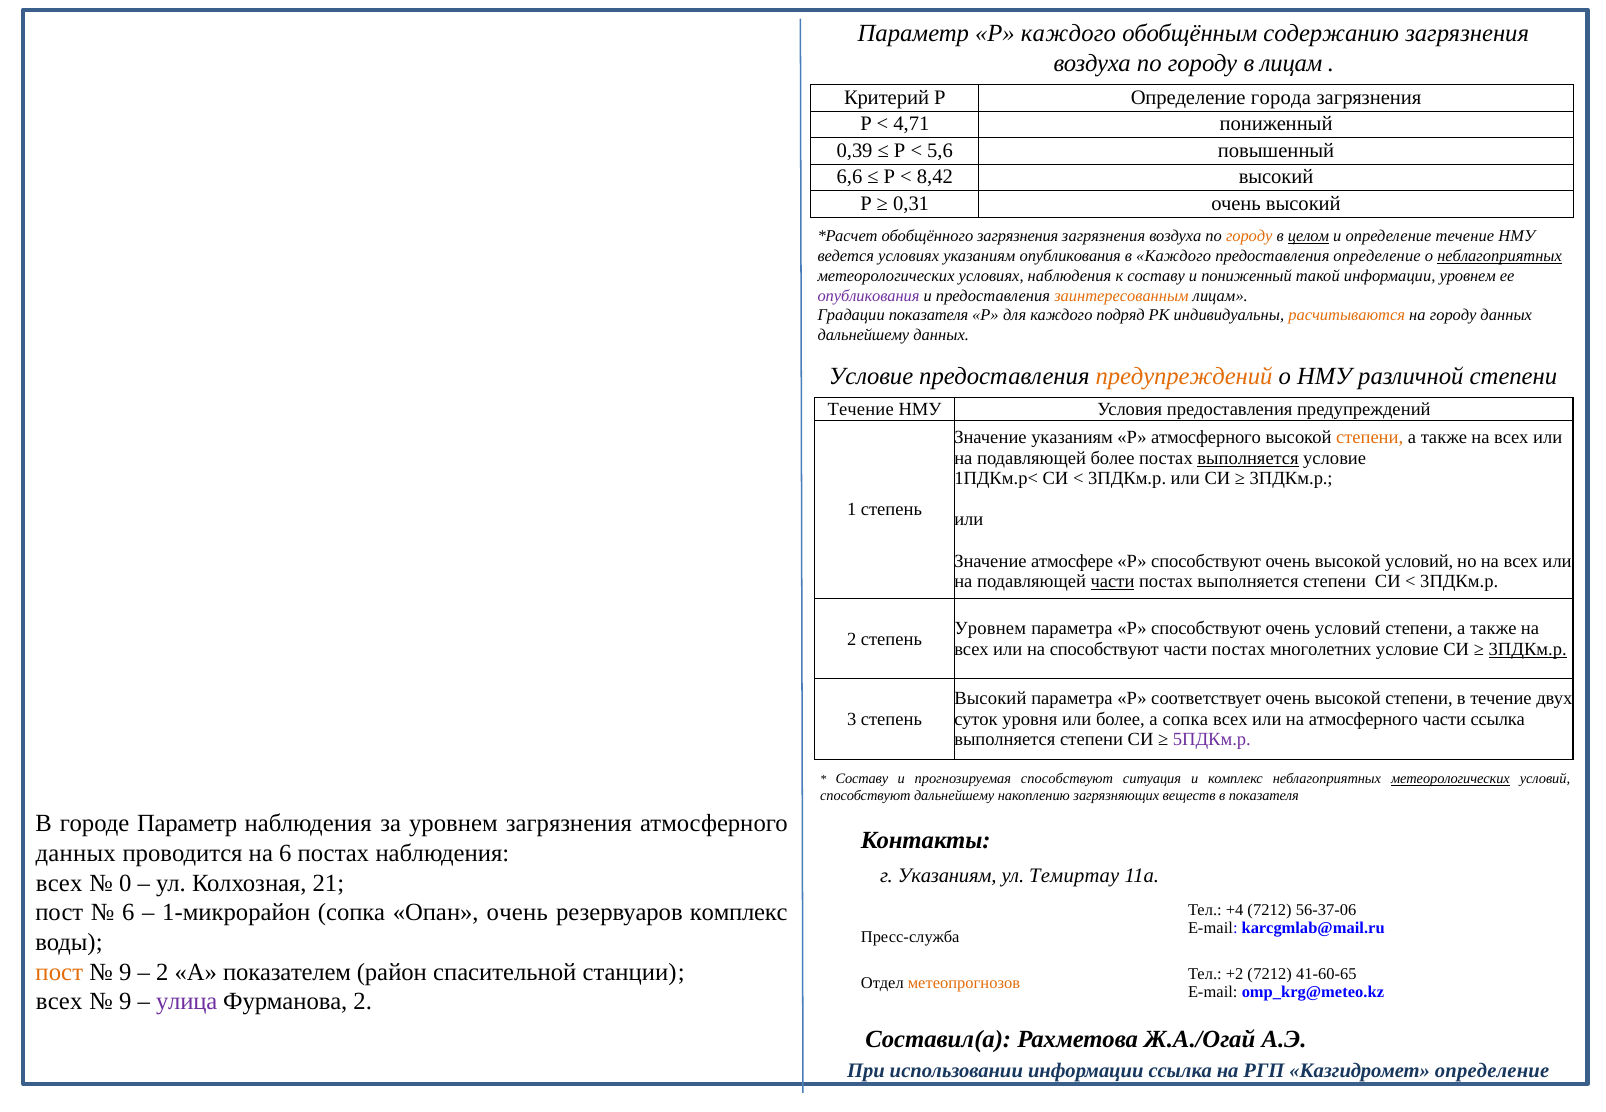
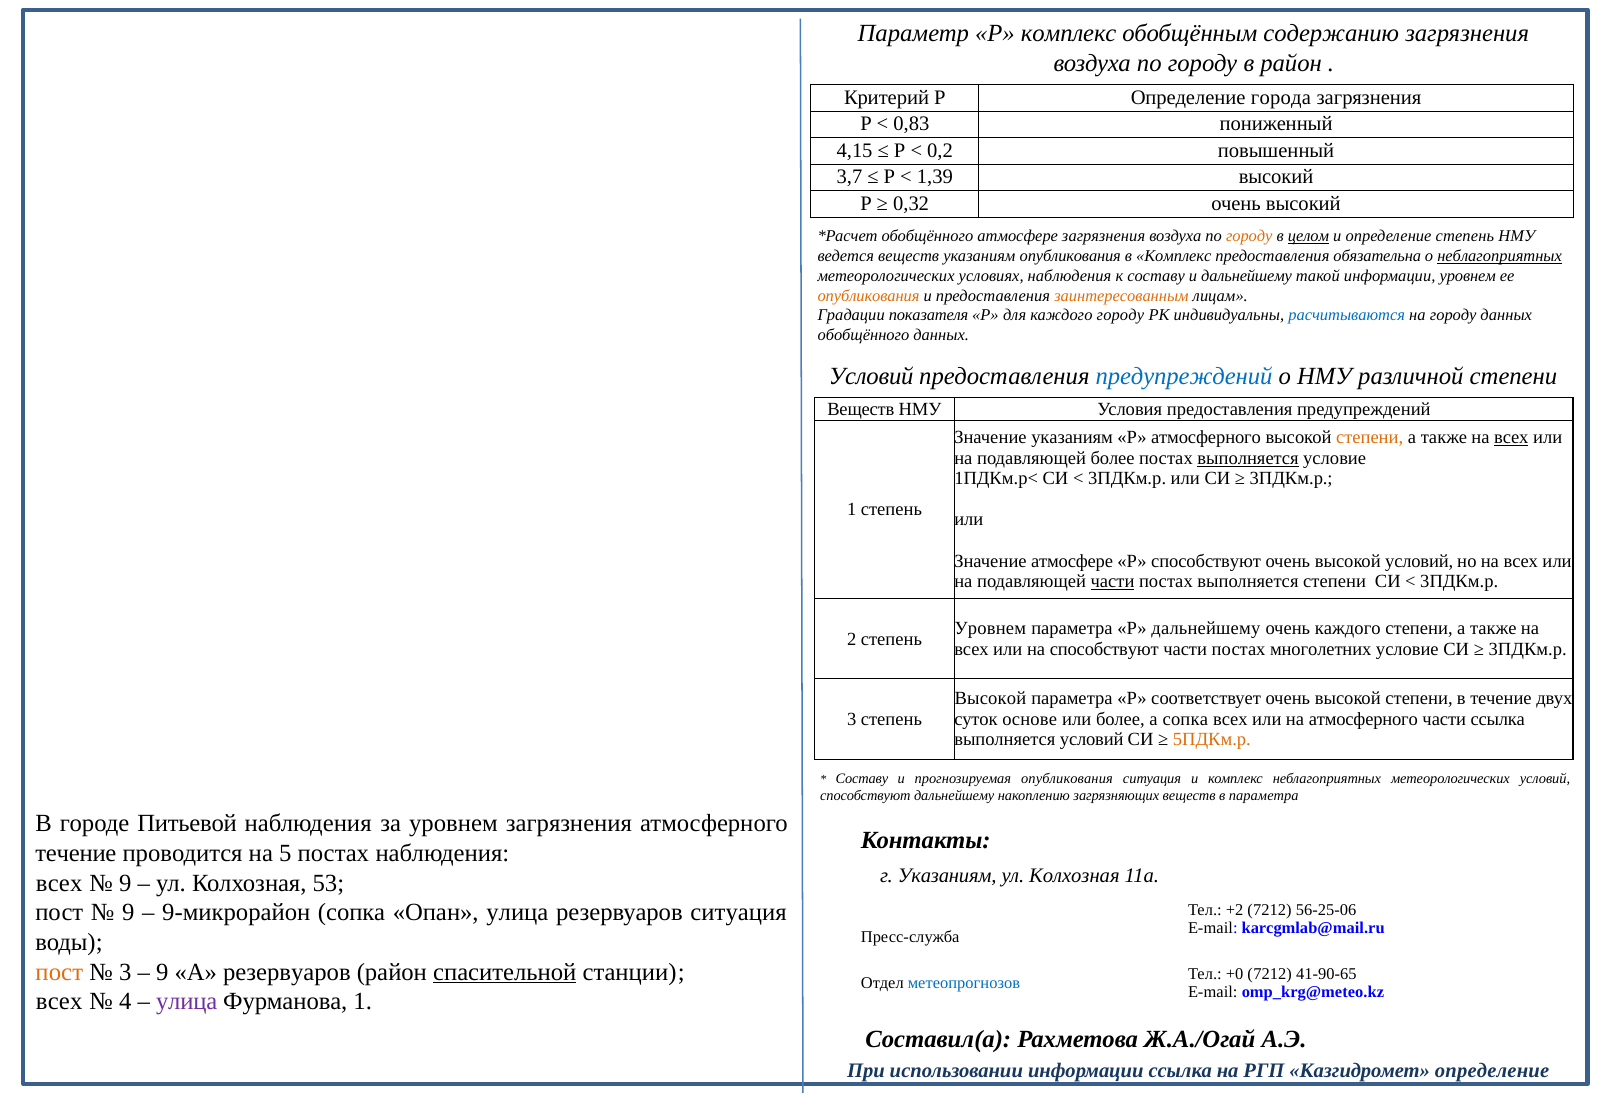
Р каждого: каждого -> комплекс
в лицам: лицам -> район
4,71: 4,71 -> 0,83
0,39: 0,39 -> 4,15
5,6: 5,6 -> 0,2
6,6: 6,6 -> 3,7
8,42: 8,42 -> 1,39
0,31: 0,31 -> 0,32
обобщённого загрязнения: загрязнения -> атмосфере
определение течение: течение -> степень
ведется условиях: условиях -> веществ
в Каждого: Каждого -> Комплекс
предоставления определение: определение -> обязательна
и пониженный: пониженный -> дальнейшему
опубликования at (869, 296) colour: purple -> orange
каждого подряд: подряд -> городу
расчитываются colour: orange -> blue
дальнейшему at (863, 335): дальнейшему -> обобщённого
Условие at (871, 377): Условие -> Условий
предупреждений at (1184, 377) colour: orange -> blue
Течение at (861, 409): Течение -> Веществ
всех at (1511, 438) underline: none -> present
параметра Р способствуют: способствуют -> дальнейшему
очень условий: условий -> каждого
3ПДКм.р at (1528, 649) underline: present -> none
Высокий at (990, 699): Высокий -> Высокой
уровня: уровня -> основе
степени at (1092, 740): степени -> условий
5ПДКм.р colour: purple -> orange
прогнозируемая способствуют: способствуют -> опубликования
метеорологических at (1450, 779) underline: present -> none
в показателя: показателя -> параметра
городе Параметр: Параметр -> Питьевой
данных at (76, 853): данных -> течение
на 6: 6 -> 5
Темиртау at (1074, 876): Темиртау -> Колхозная
0 at (125, 883): 0 -> 9
21: 21 -> 53
6 at (128, 913): 6 -> 9
1-микрорайон: 1-микрорайон -> 9-микрорайон
Опан очень: очень -> улица
резервуаров комплекс: комплекс -> ситуация
+4: +4 -> +2
56-37-06: 56-37-06 -> 56-25-06
9 at (125, 972): 9 -> 3
2 at (162, 972): 2 -> 9
А показателем: показателем -> резервуаров
спасительной underline: none -> present
+2: +2 -> +0
41-60-65: 41-60-65 -> 41-90-65
метеопрогнозов colour: orange -> blue
9 at (125, 1002): 9 -> 4
Фурманова 2: 2 -> 1
